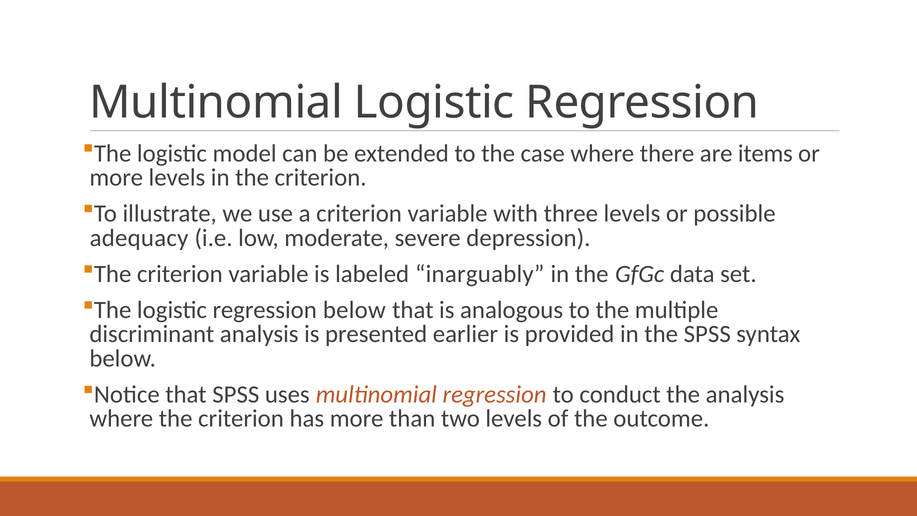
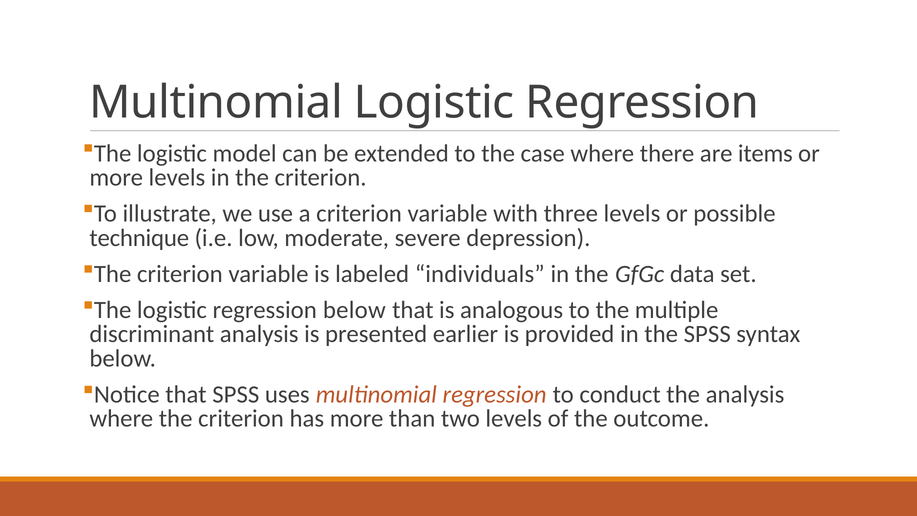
adequacy: adequacy -> technique
inarguably: inarguably -> individuals
